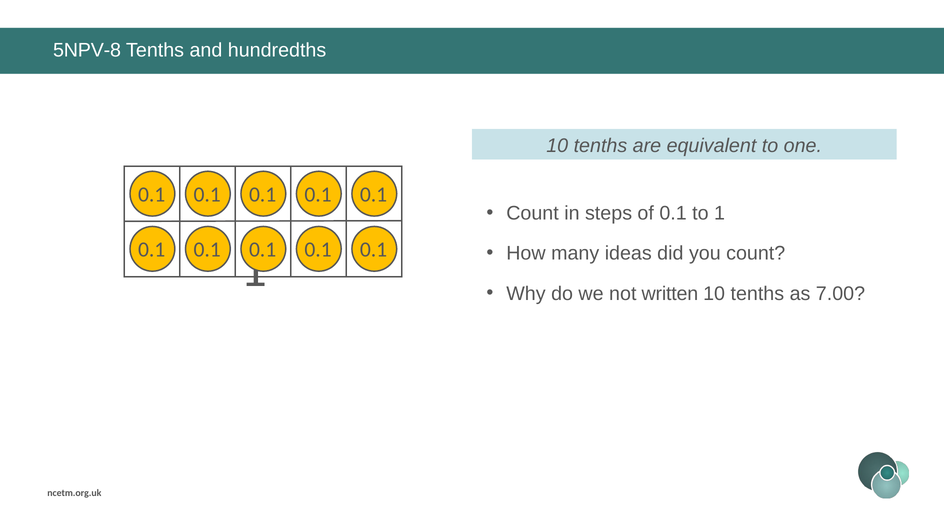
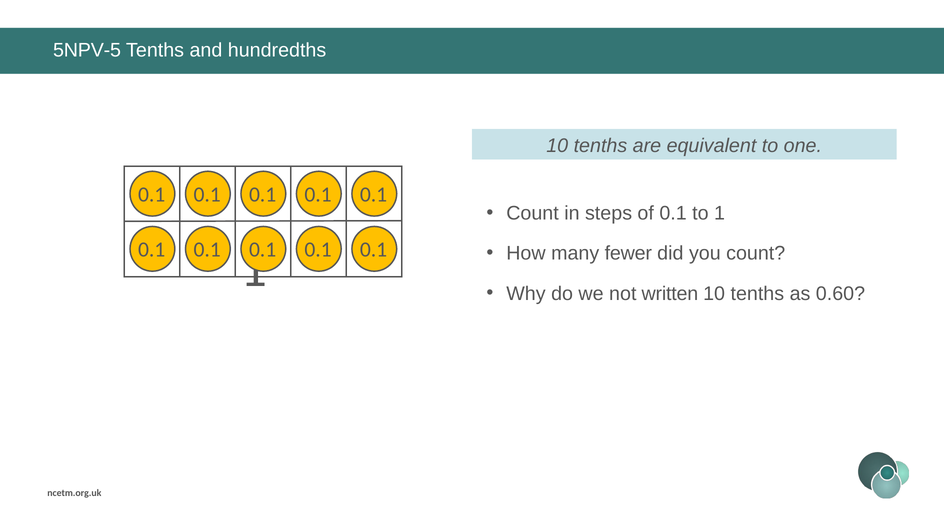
5NPV-8: 5NPV-8 -> 5NPV-5
ideas: ideas -> fewer
7.00: 7.00 -> 0.60
